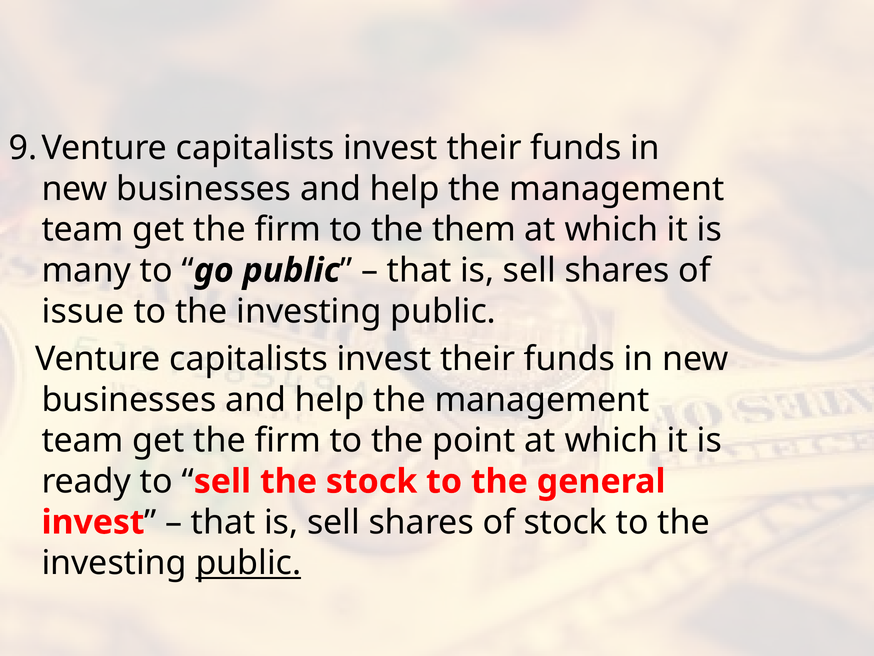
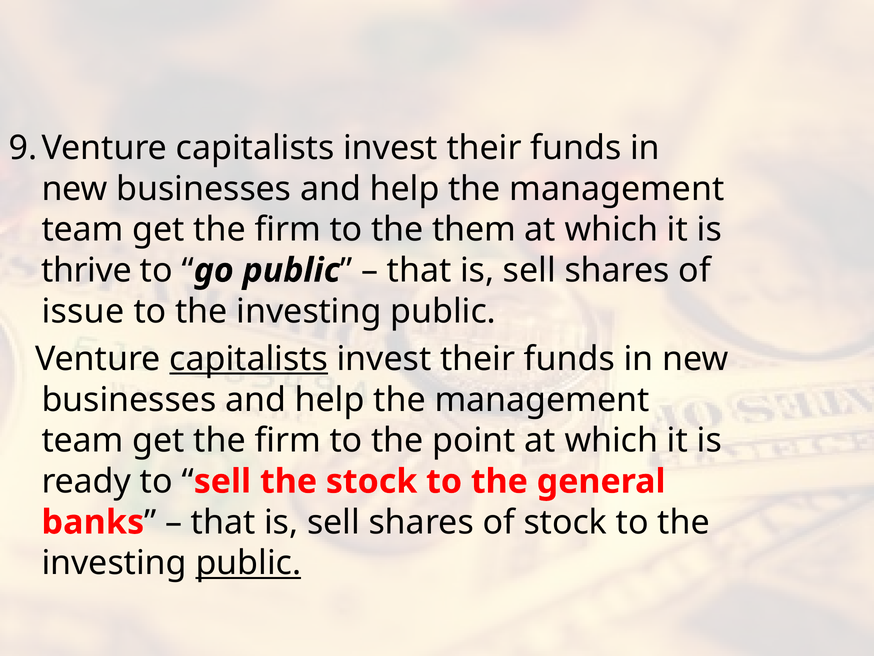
many: many -> thrive
capitalists at (249, 359) underline: none -> present
invest at (93, 522): invest -> banks
